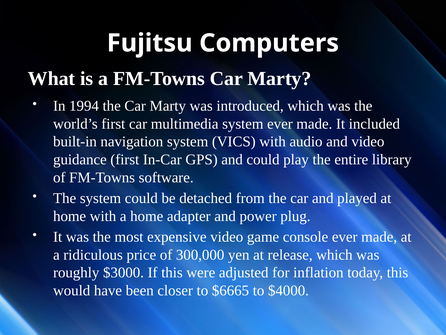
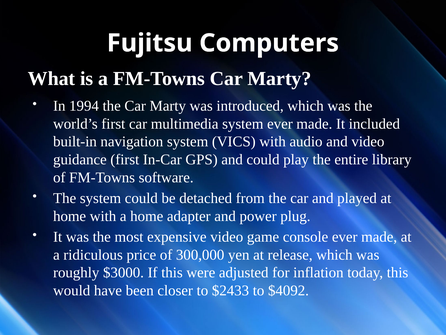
$6665: $6665 -> $2433
$4000: $4000 -> $4092
